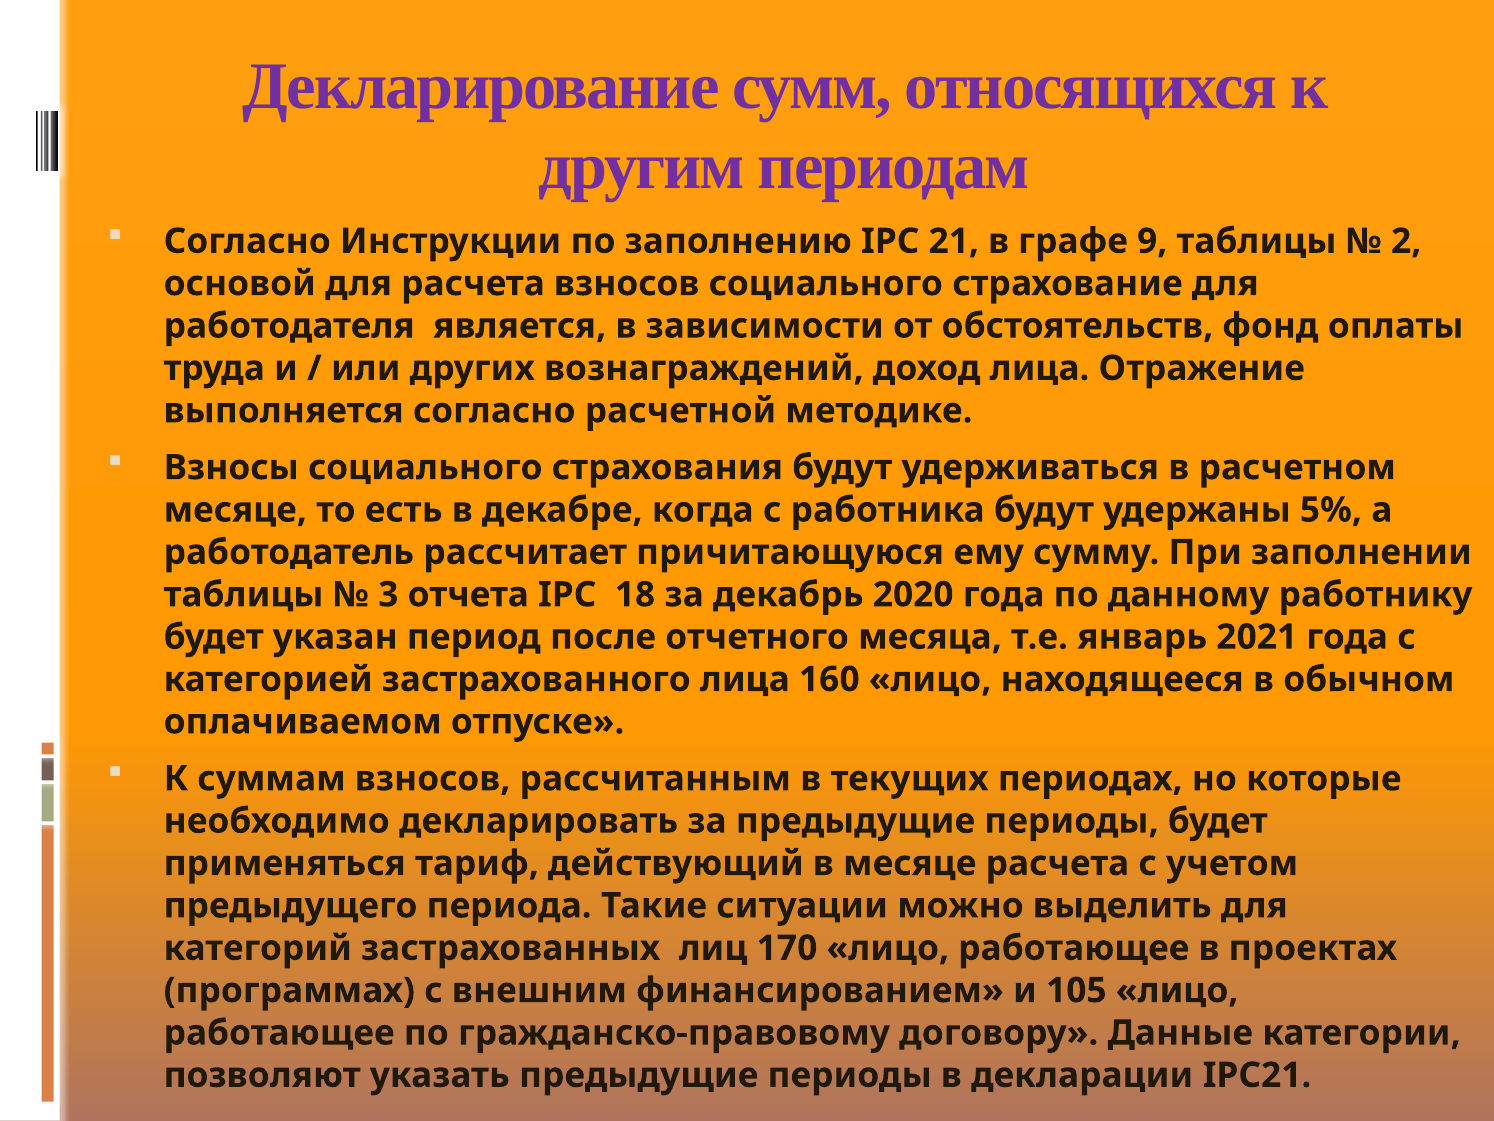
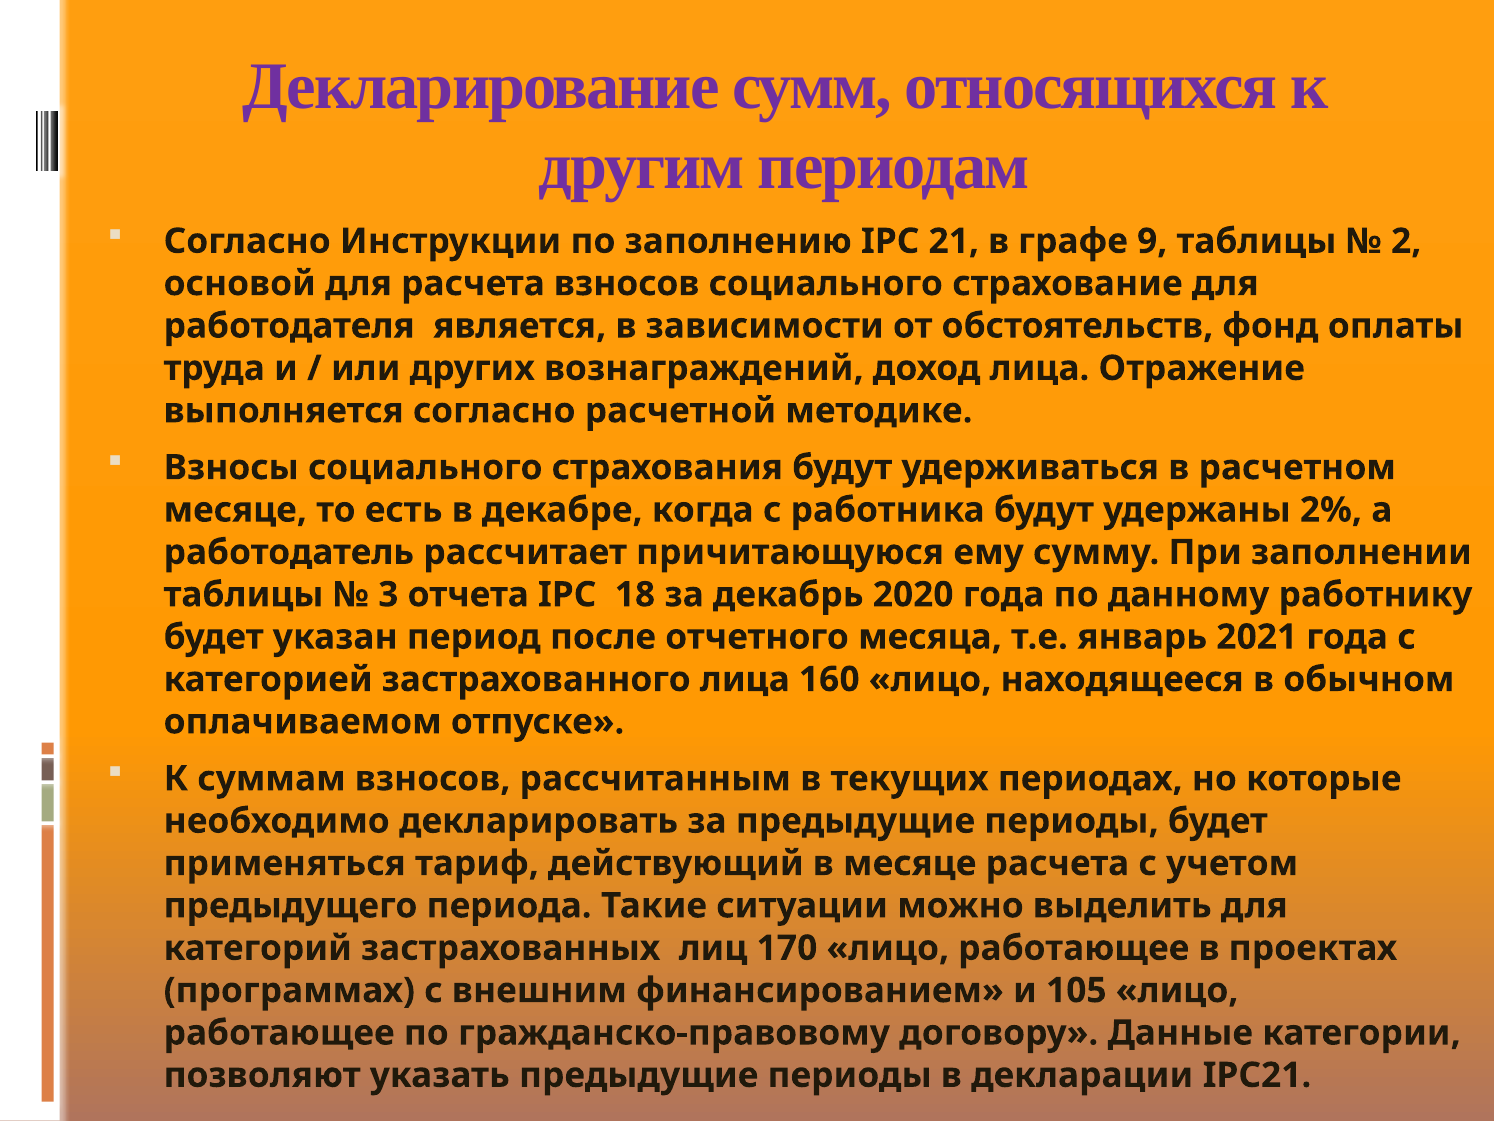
5%: 5% -> 2%
